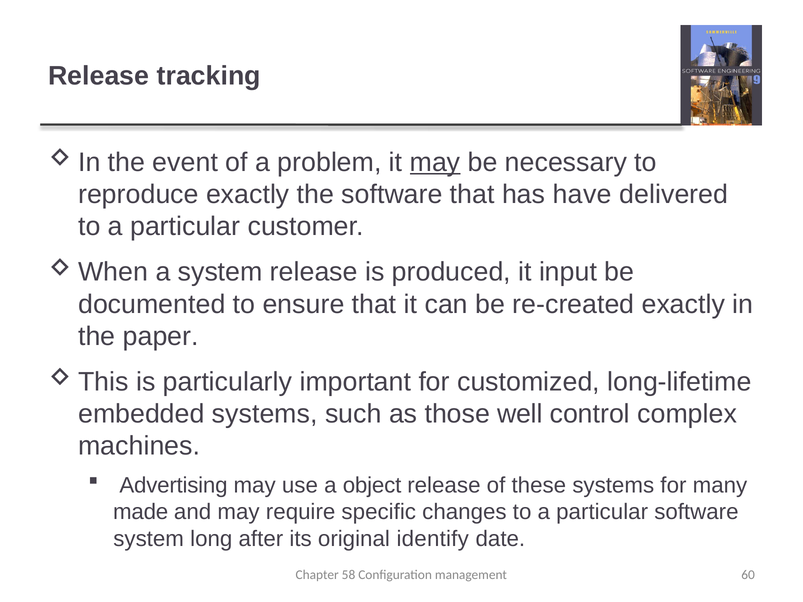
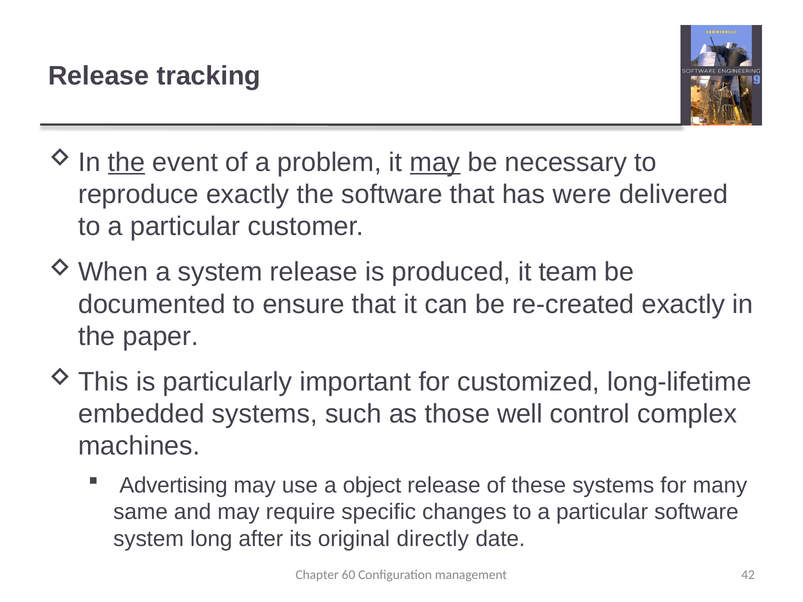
the at (126, 162) underline: none -> present
have: have -> were
input: input -> team
made: made -> same
identify: identify -> directly
58: 58 -> 60
60: 60 -> 42
